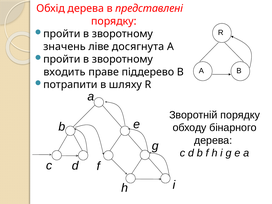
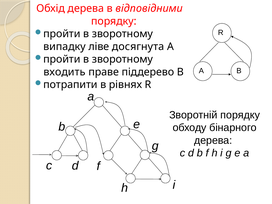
представлені: представлені -> відповідними
значень: значень -> випадку
шляху: шляху -> рівнях
